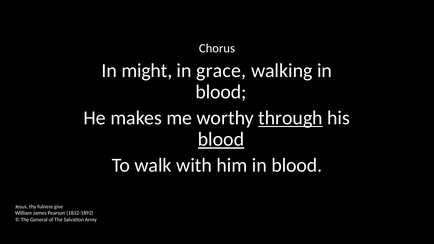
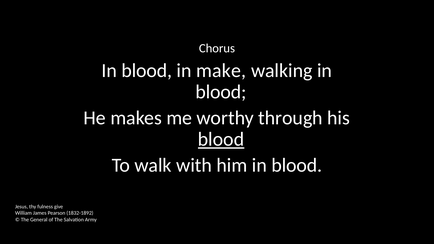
might at (147, 71): might -> blood
grace: grace -> make
through underline: present -> none
